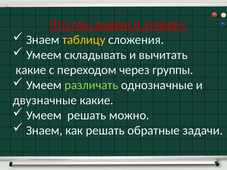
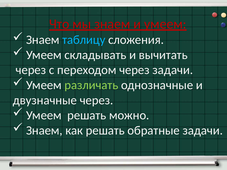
таблицу colour: yellow -> light blue
какие at (31, 70): какие -> через
через группы: группы -> задачи
двузначные какие: какие -> через
